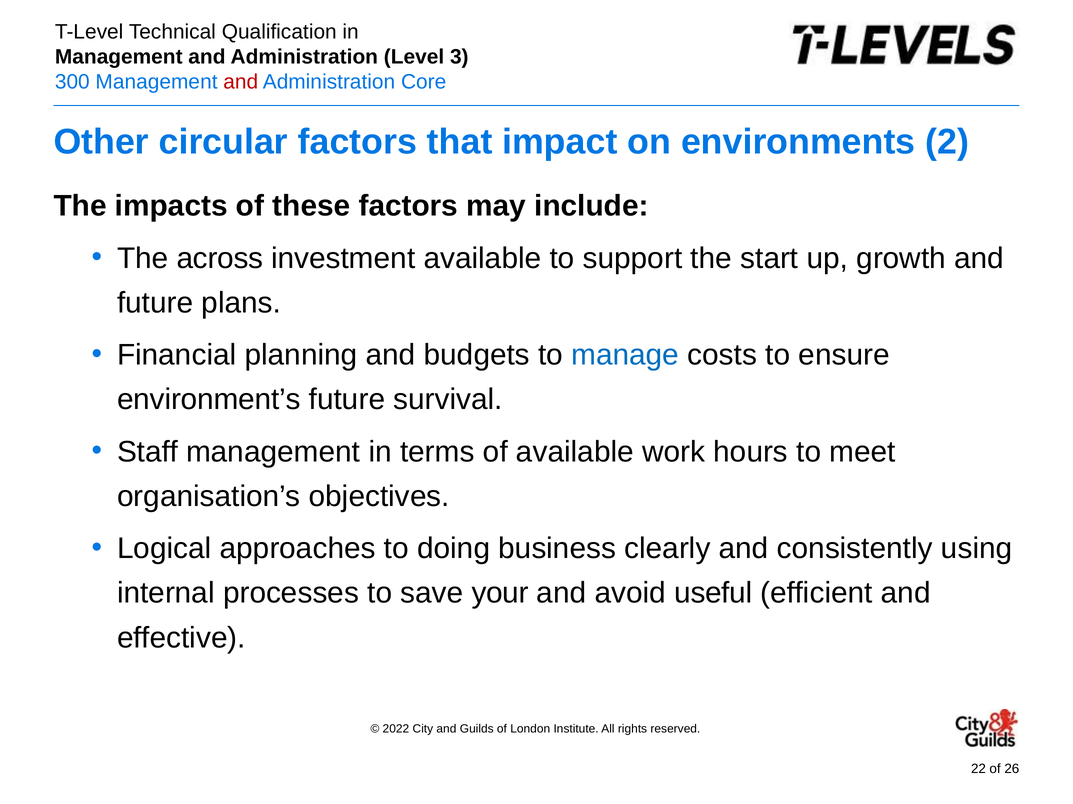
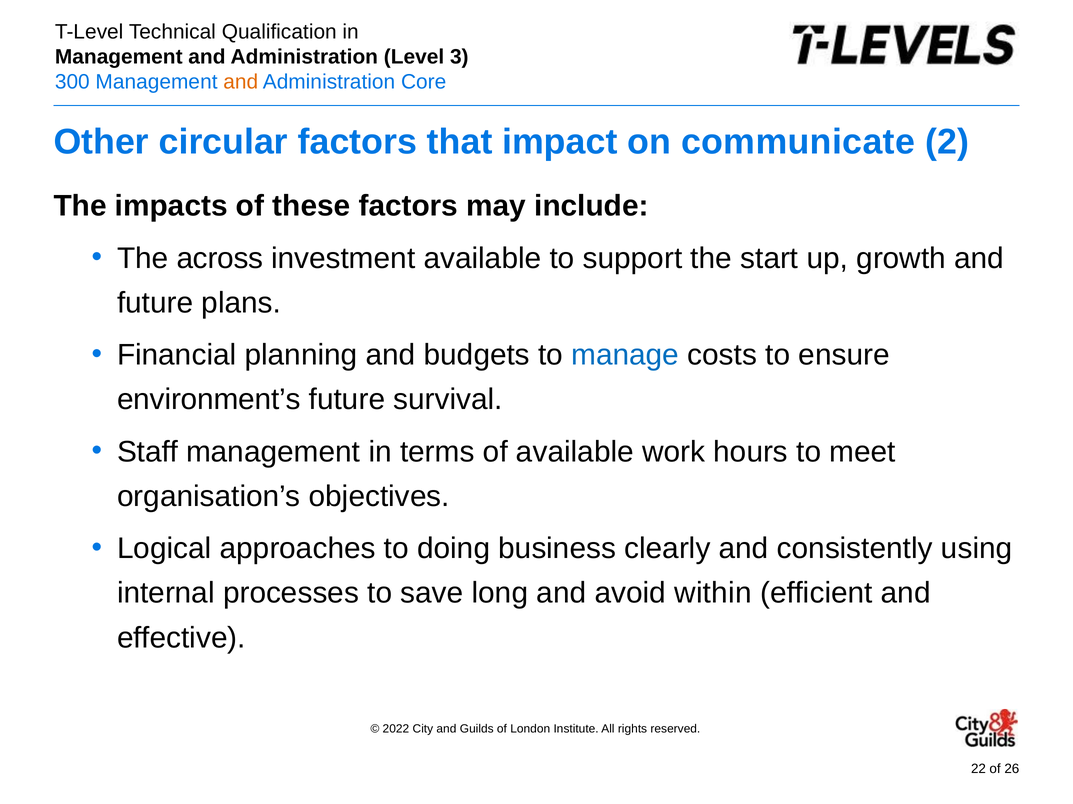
and at (241, 82) colour: red -> orange
environments: environments -> communicate
your: your -> long
useful: useful -> within
